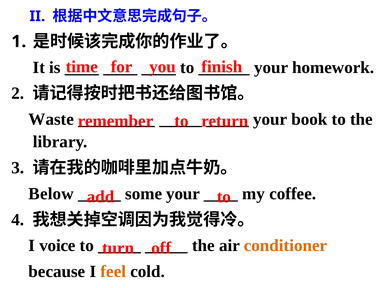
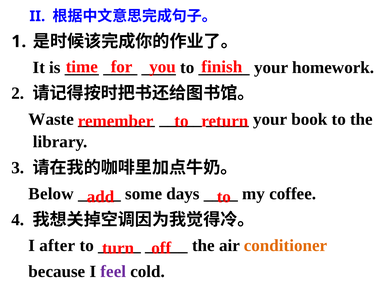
some your: your -> days
voice: voice -> after
feel colour: orange -> purple
